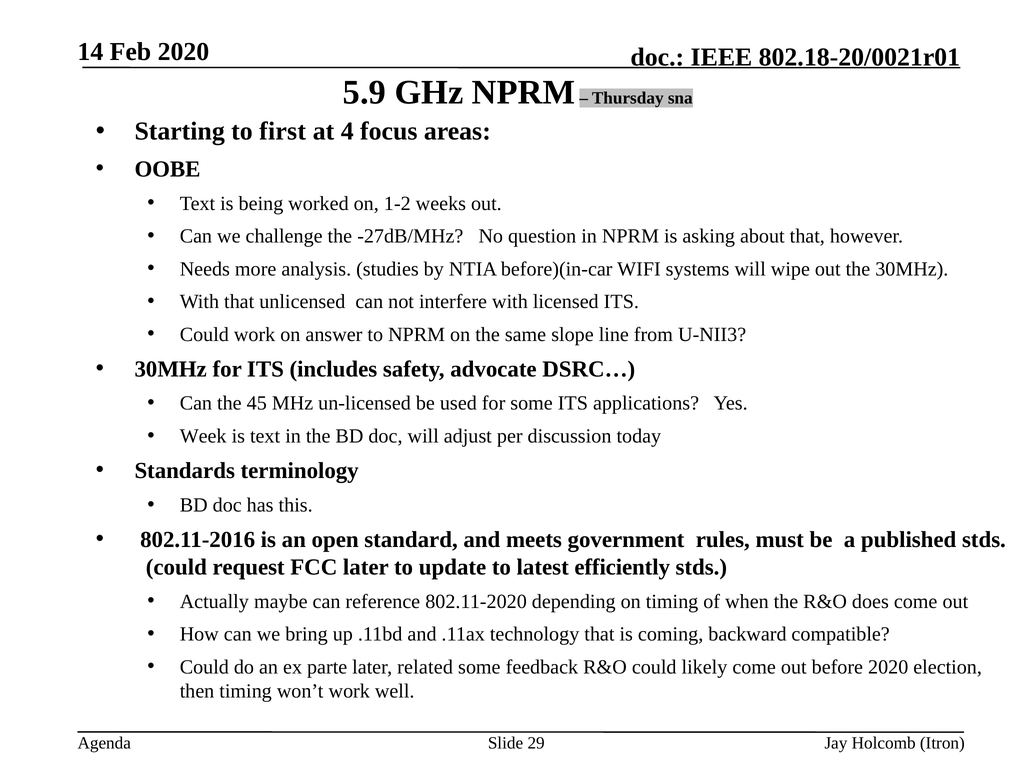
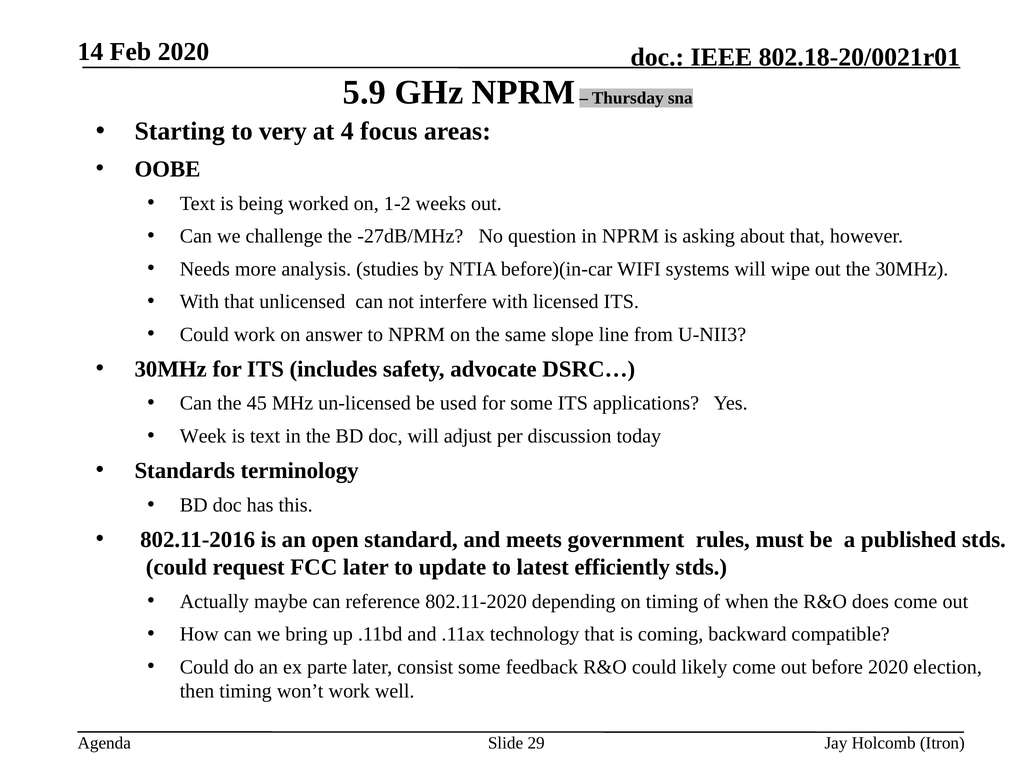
first: first -> very
related: related -> consist
